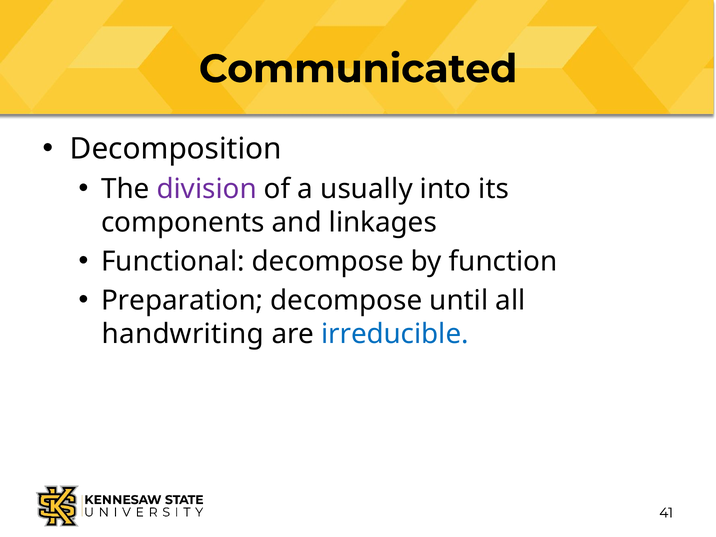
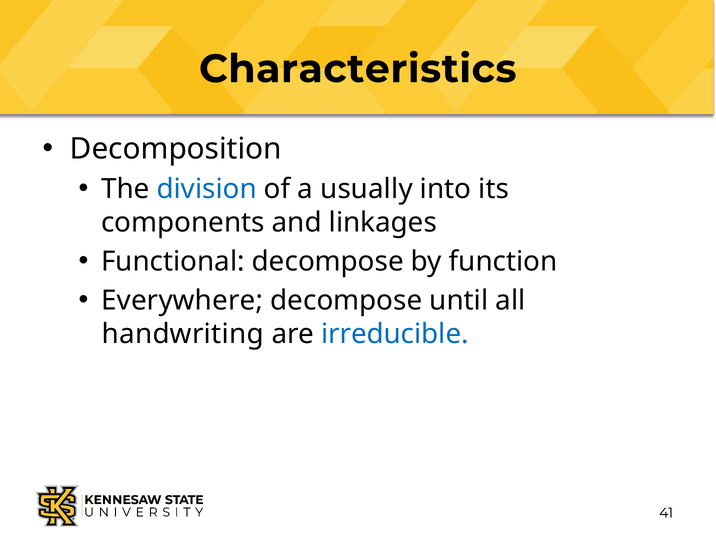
Communicated: Communicated -> Characteristics
division colour: purple -> blue
Preparation: Preparation -> Everywhere
